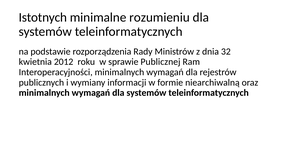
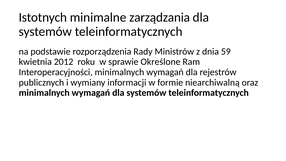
rozumieniu: rozumieniu -> zarządzania
32: 32 -> 59
Publicznej: Publicznej -> Określone
